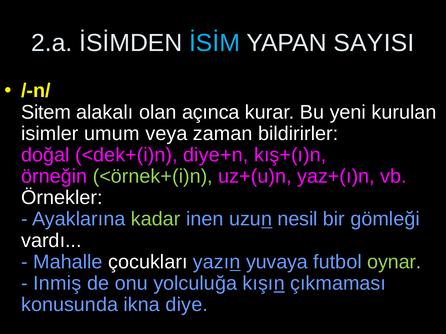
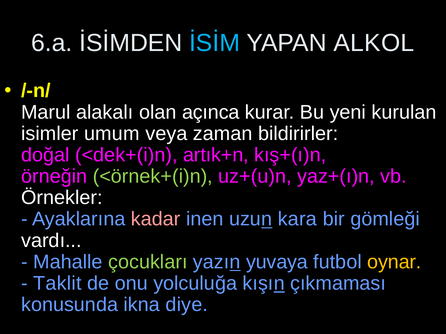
2.a: 2.a -> 6.a
SAYISI: SAYISI -> ALKOL
Sitem: Sitem -> Marul
diye+n: diye+n -> artık+n
kadar colour: light green -> pink
nesil: nesil -> kara
çocukları colour: white -> light green
oynar colour: light green -> yellow
Inmiş: Inmiş -> Taklit
